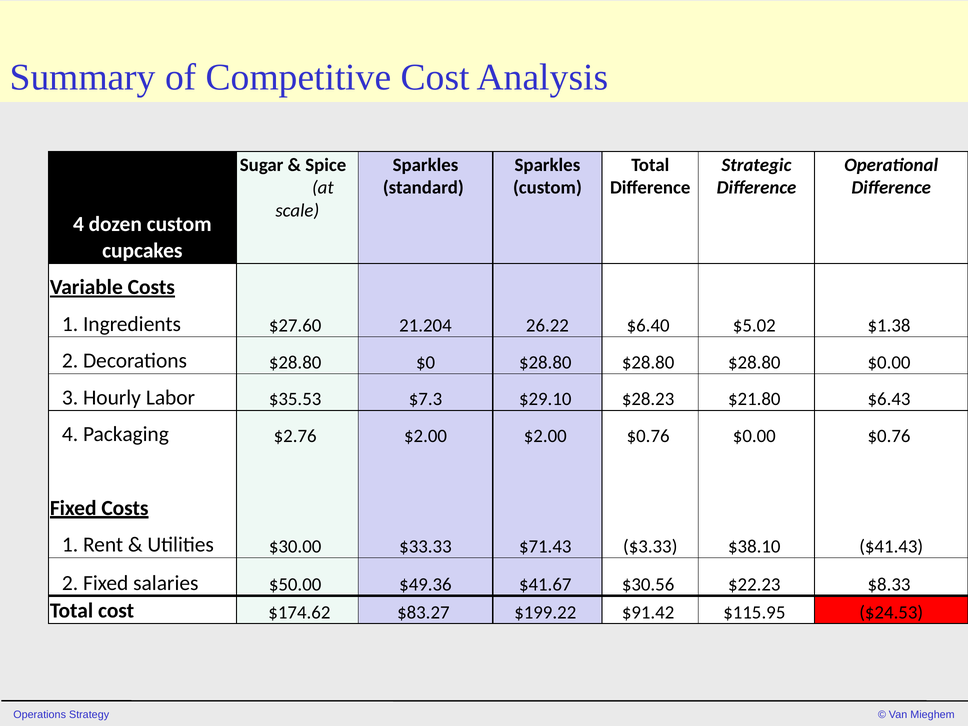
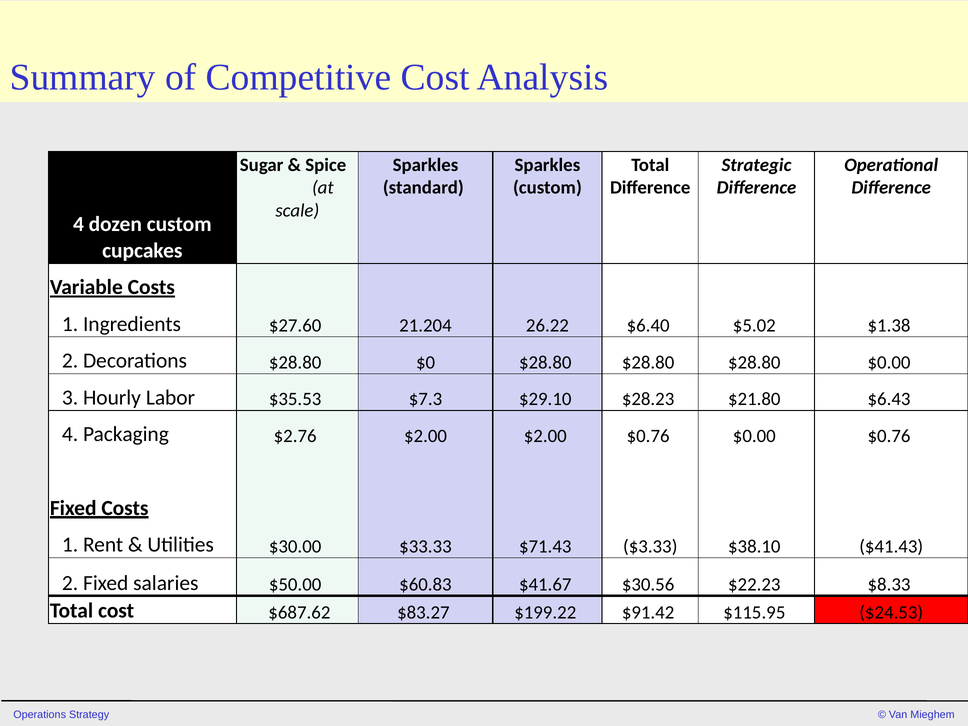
$49.36: $49.36 -> $60.83
$174.62: $174.62 -> $687.62
